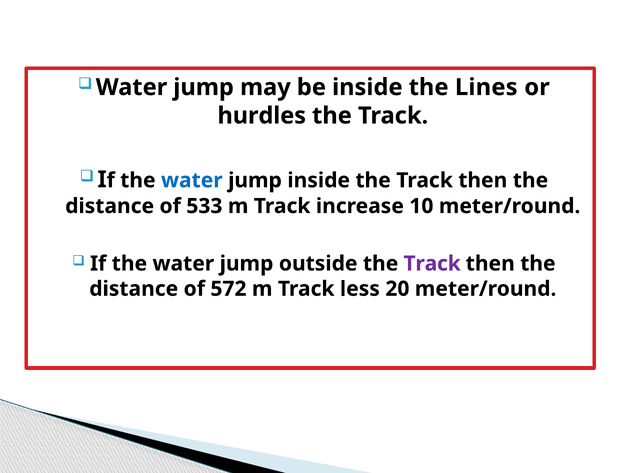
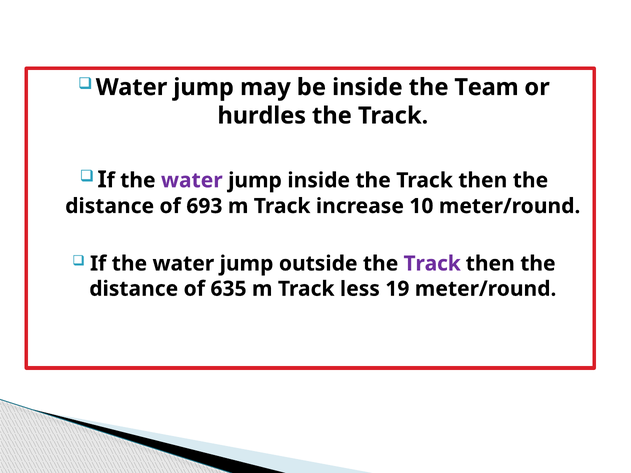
Lines: Lines -> Team
water at (192, 180) colour: blue -> purple
533: 533 -> 693
572: 572 -> 635
20: 20 -> 19
